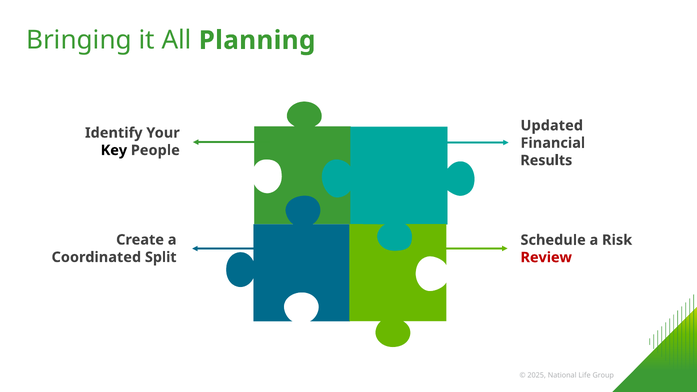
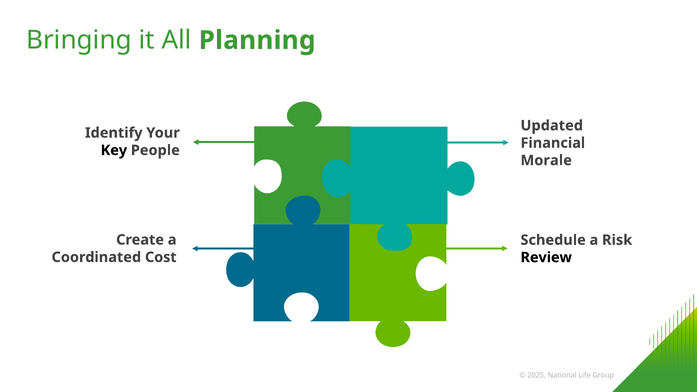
Results: Results -> Morale
Split: Split -> Cost
Review colour: red -> black
